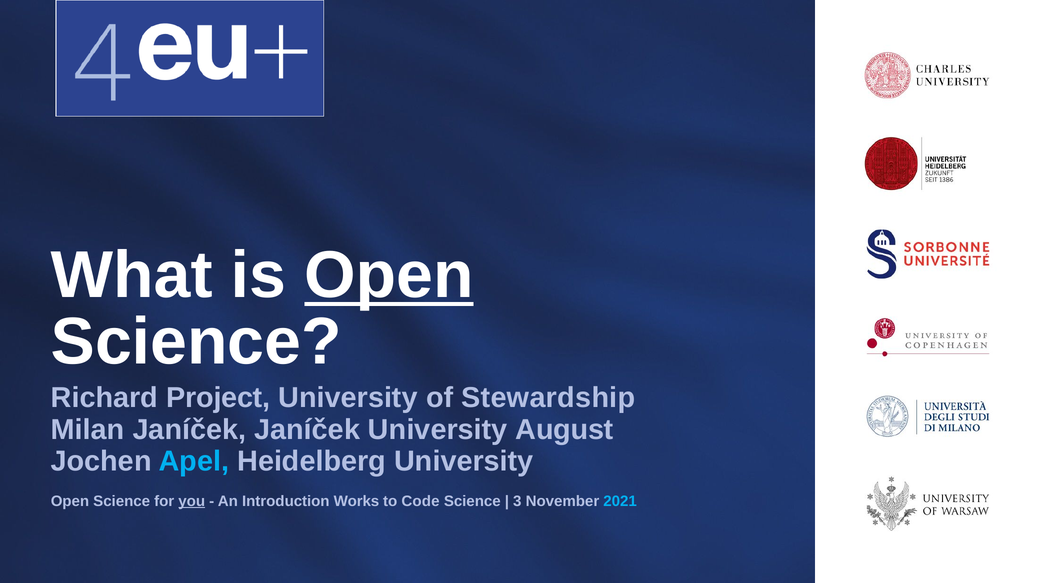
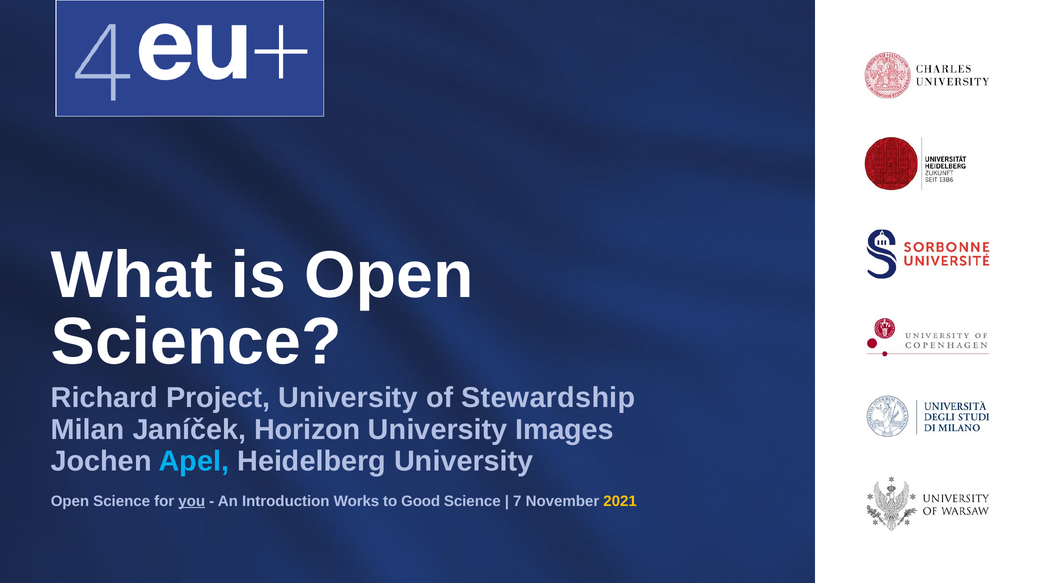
Open at (389, 276) underline: present -> none
Janíček Janíček: Janíček -> Horizon
August: August -> Images
Code: Code -> Good
3: 3 -> 7
2021 colour: light blue -> yellow
